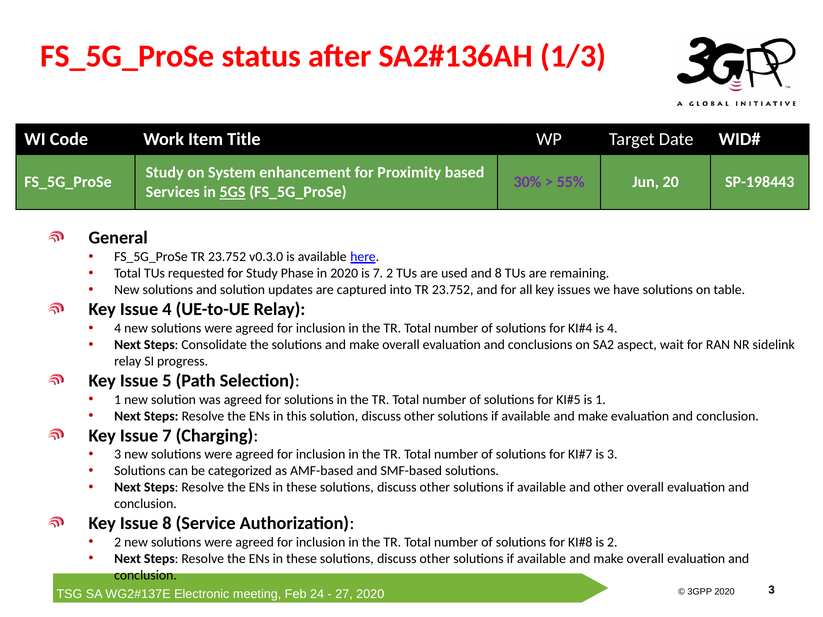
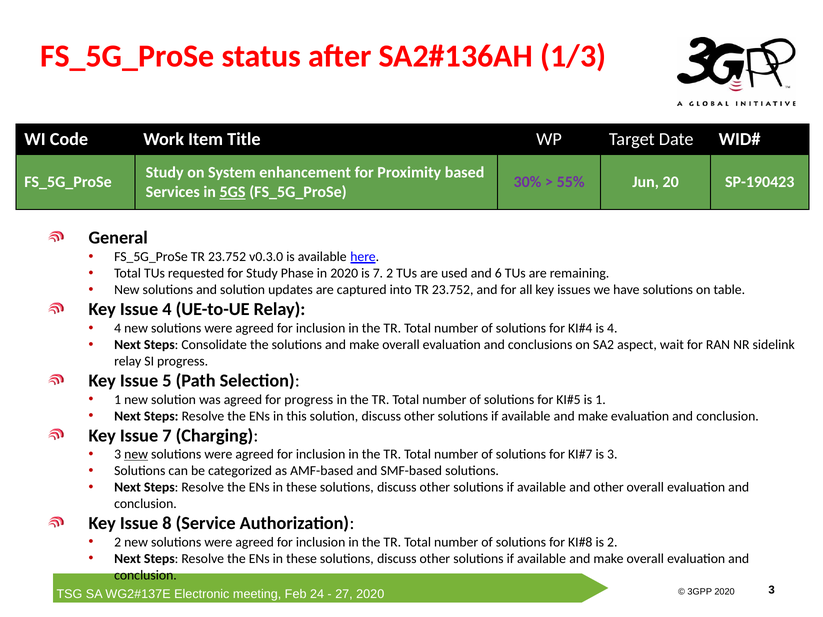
SP-198443: SP-198443 -> SP-190423
and 8: 8 -> 6
for solutions: solutions -> progress
new at (136, 455) underline: none -> present
